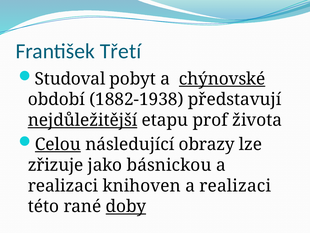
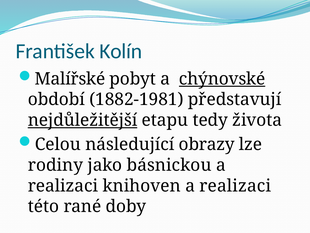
Třetí: Třetí -> Kolín
Studoval: Studoval -> Malířské
1882-1938: 1882-1938 -> 1882-1981
prof: prof -> tedy
Celou underline: present -> none
zřizuje: zřizuje -> rodiny
doby underline: present -> none
